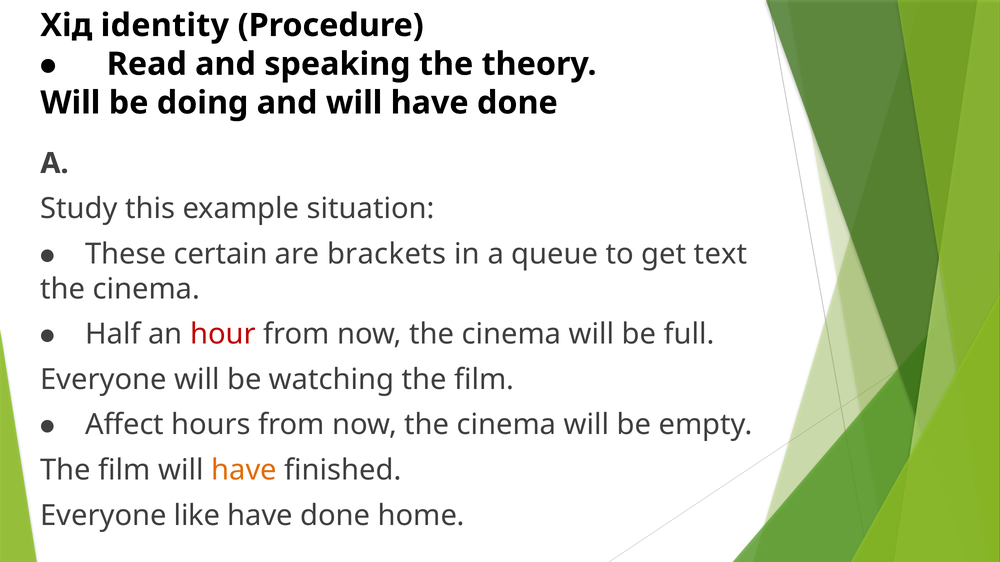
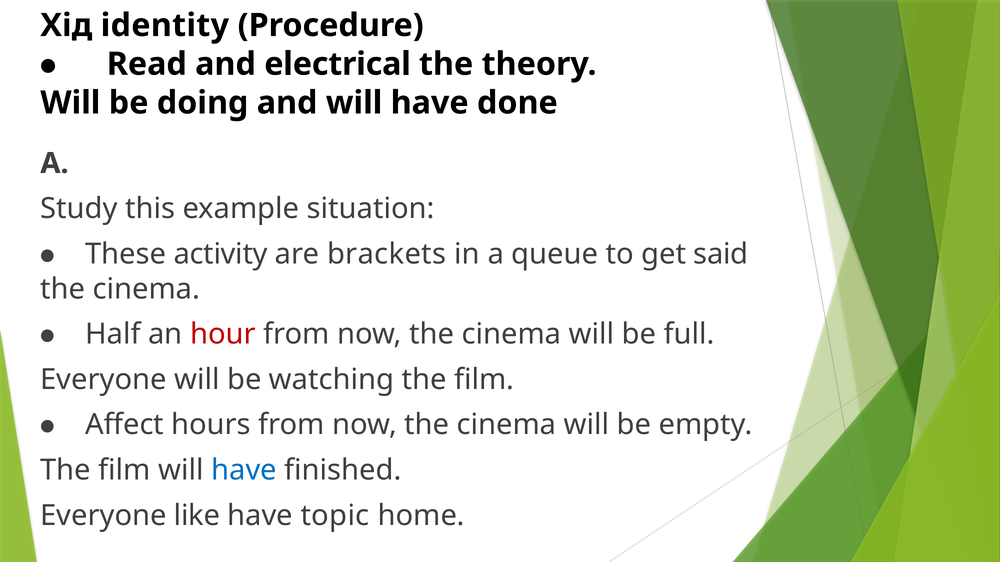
speaking: speaking -> electrical
certain: certain -> activity
text: text -> said
have at (244, 471) colour: orange -> blue
done at (335, 516): done -> topic
